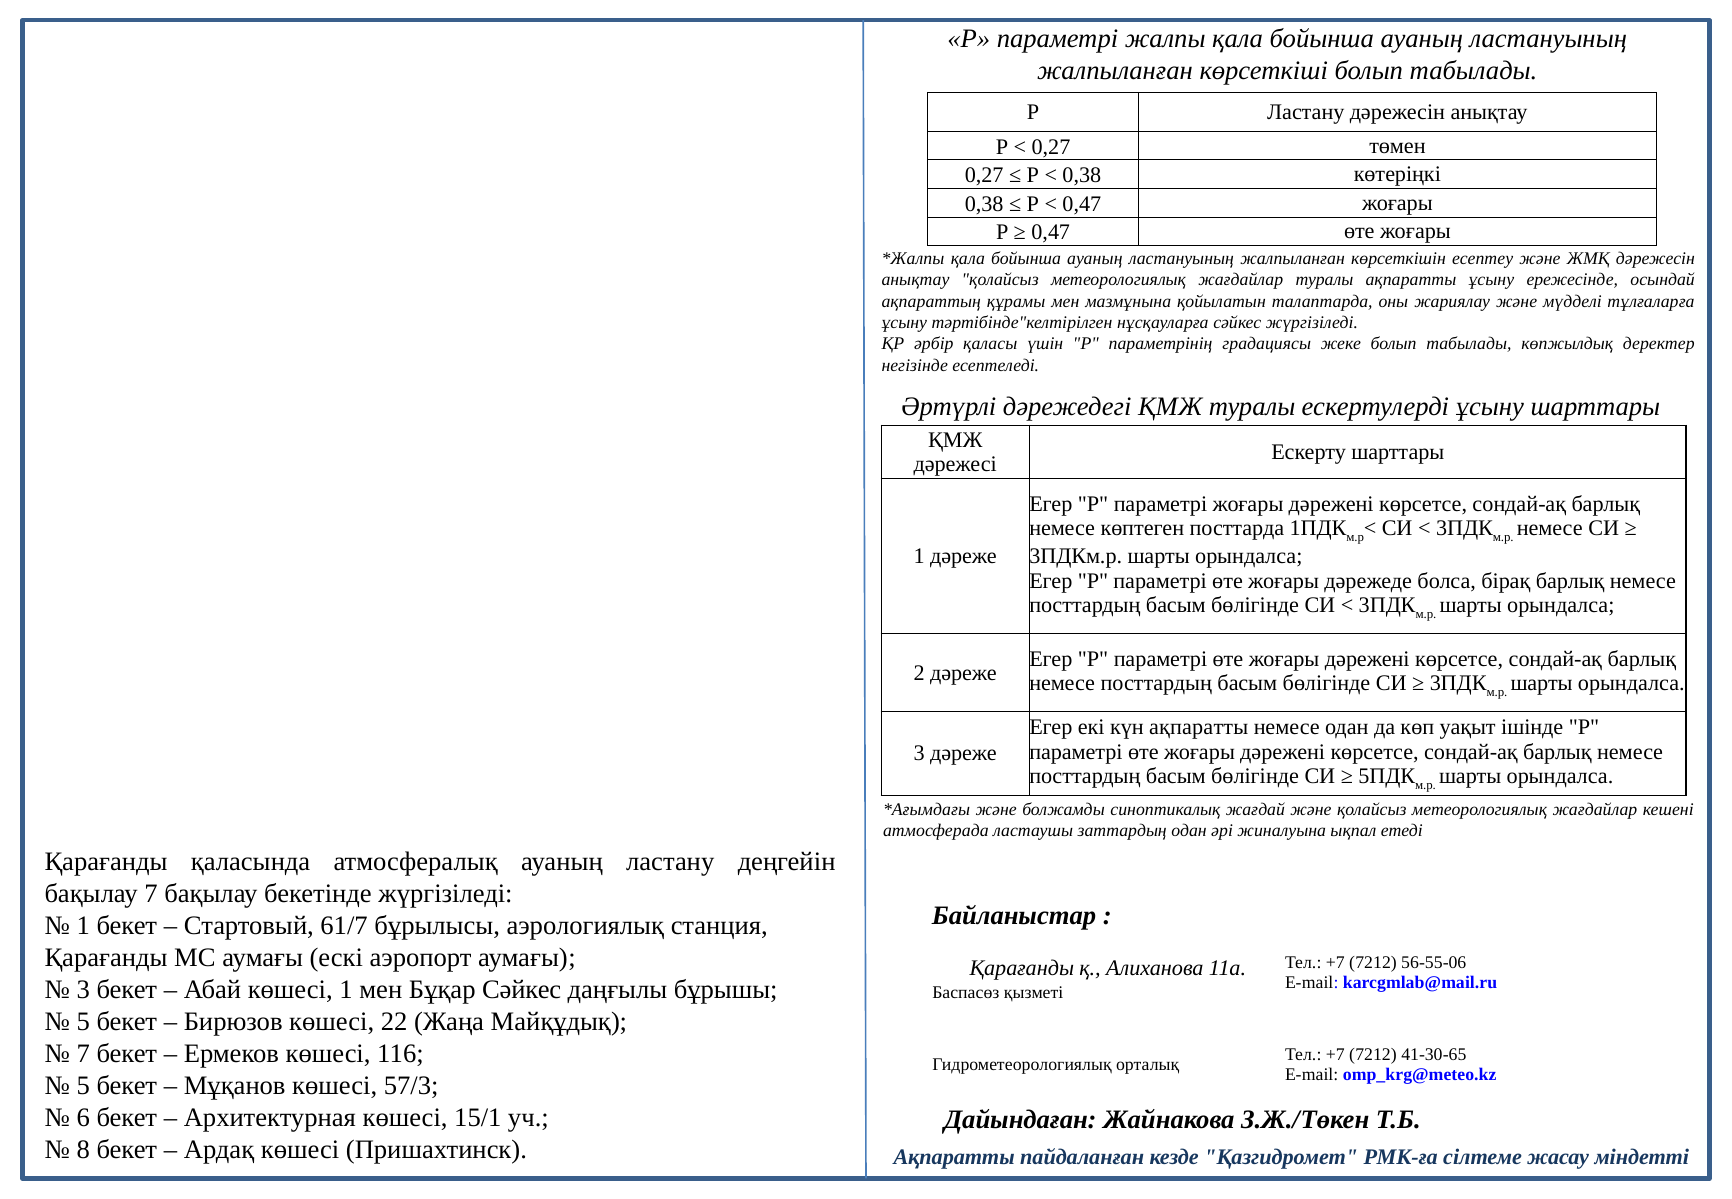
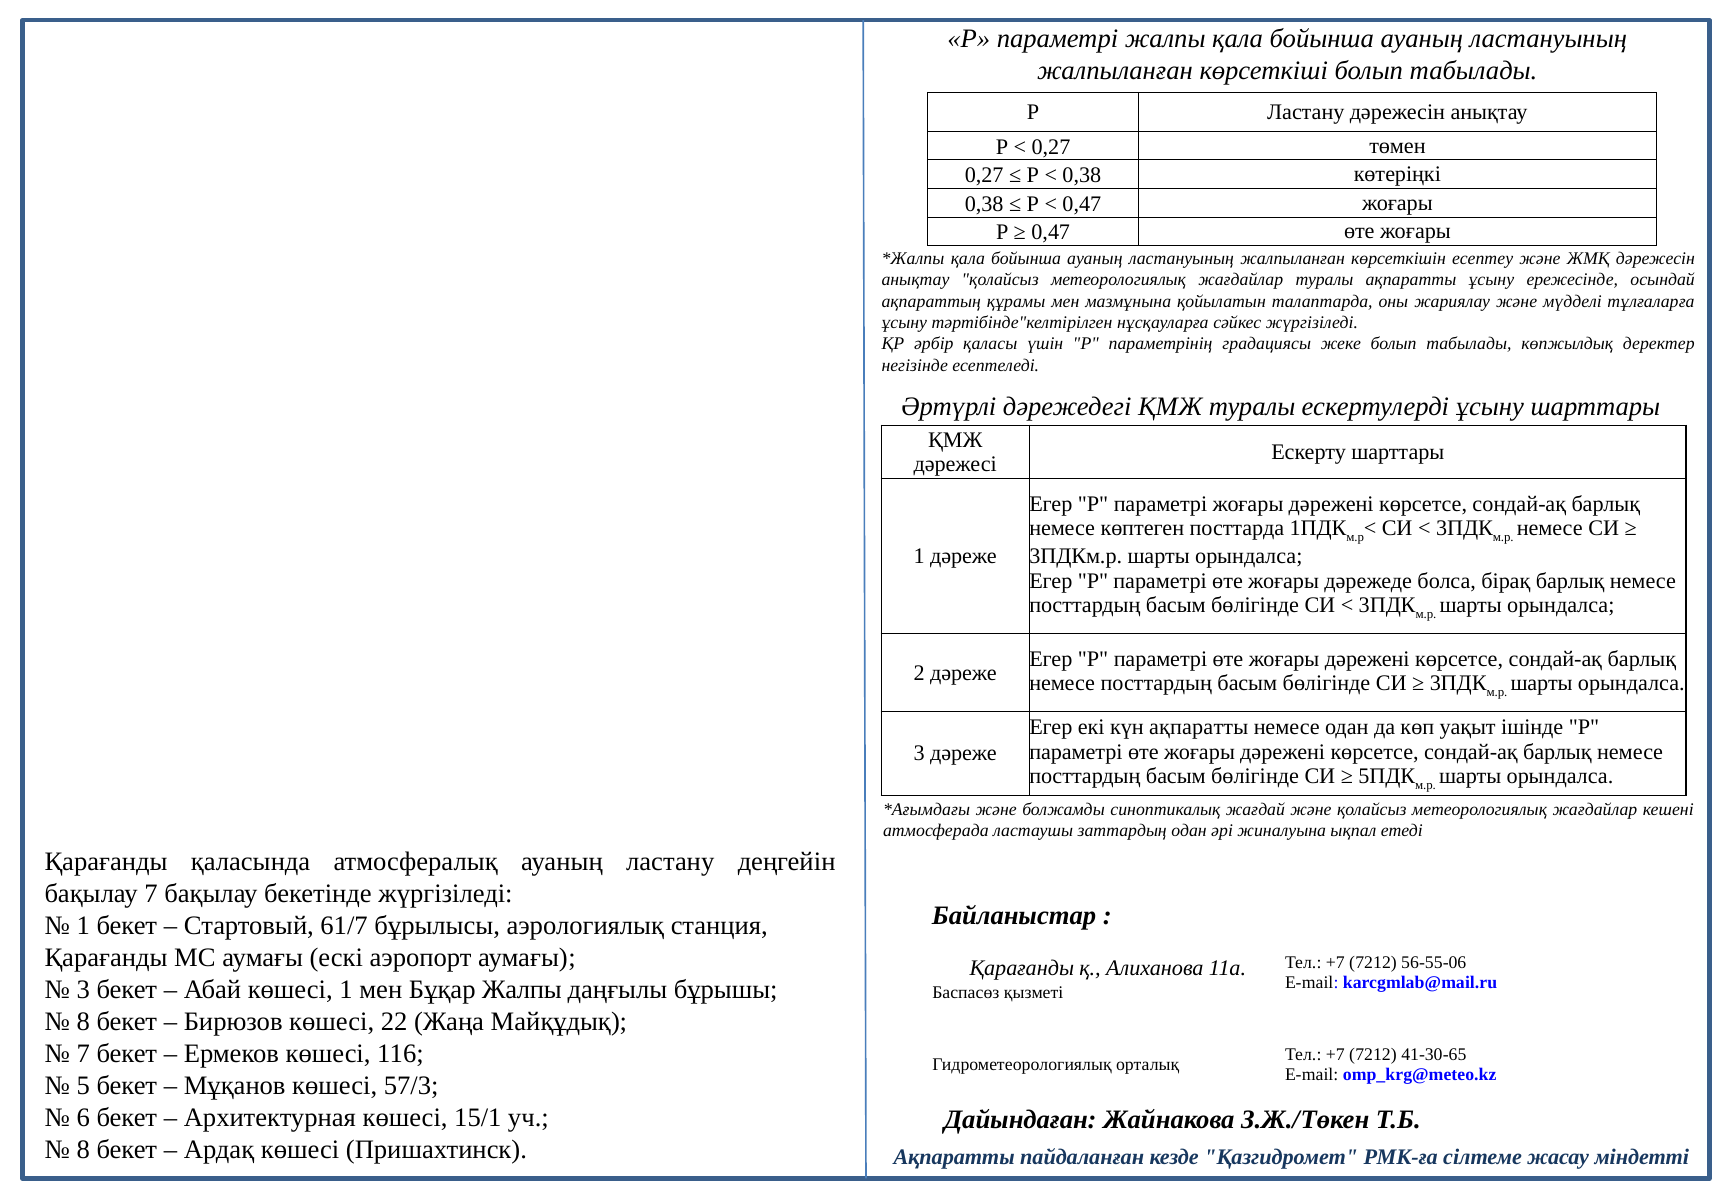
Бұқар Сәйкес: Сәйкес -> Жалпы
5 at (83, 1022): 5 -> 8
